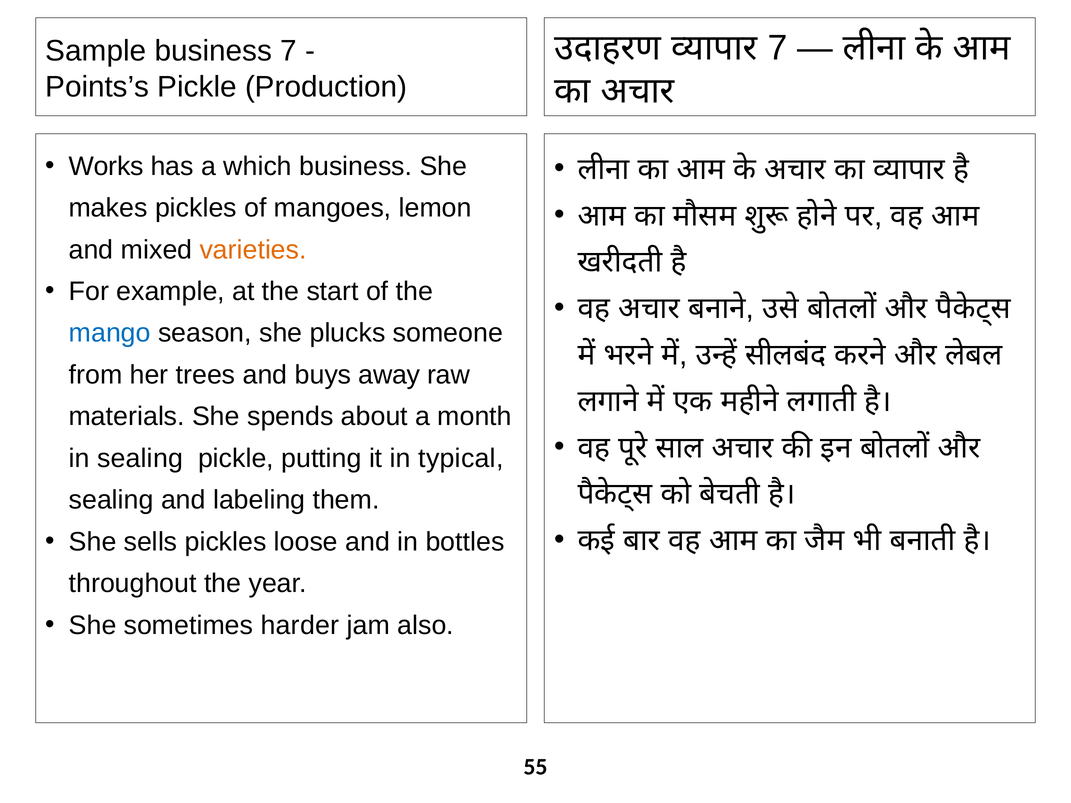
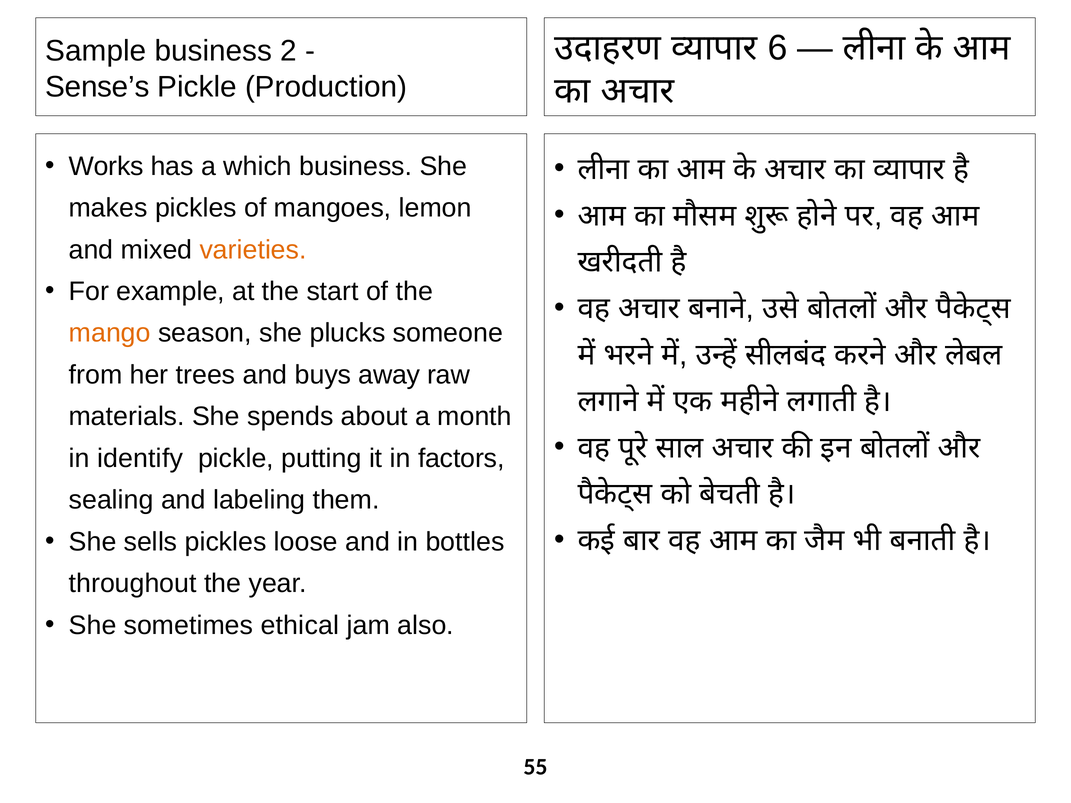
business 7: 7 -> 2
7 at (778, 48): 7 -> 6
Points’s: Points’s -> Sense’s
mango colour: blue -> orange
in sealing: sealing -> identify
typical: typical -> factors
harder: harder -> ethical
